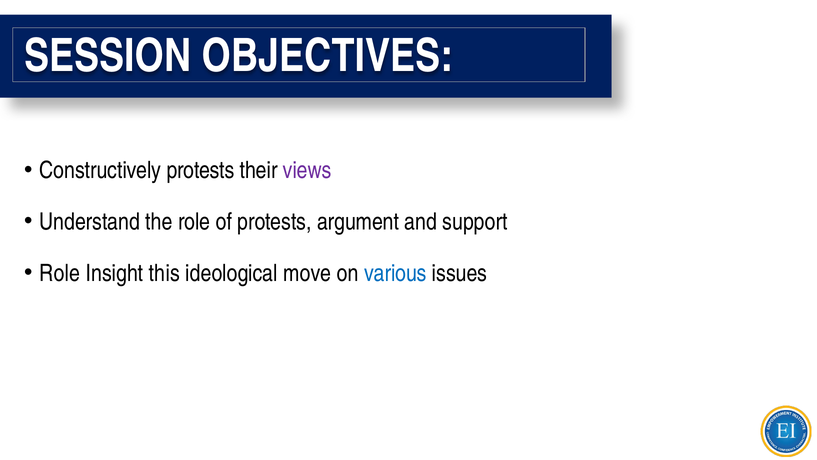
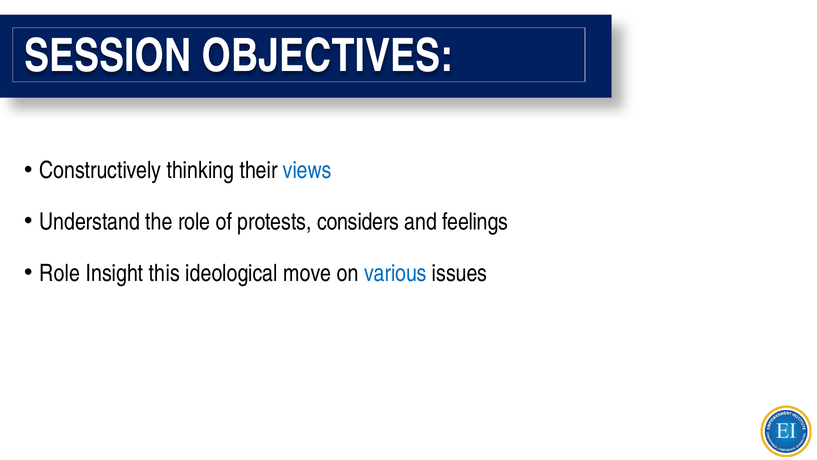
Constructively protests: protests -> thinking
views colour: purple -> blue
argument: argument -> considers
support: support -> feelings
